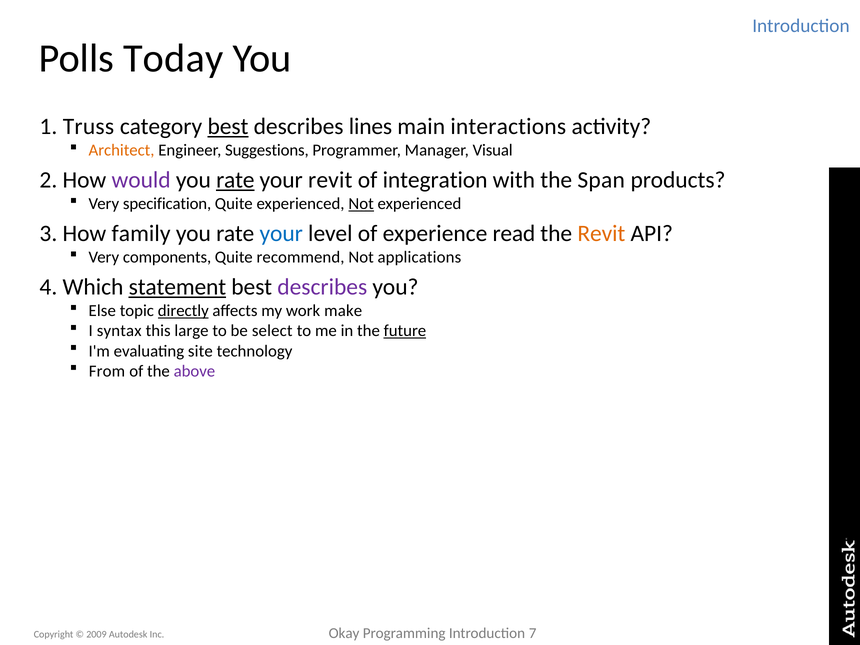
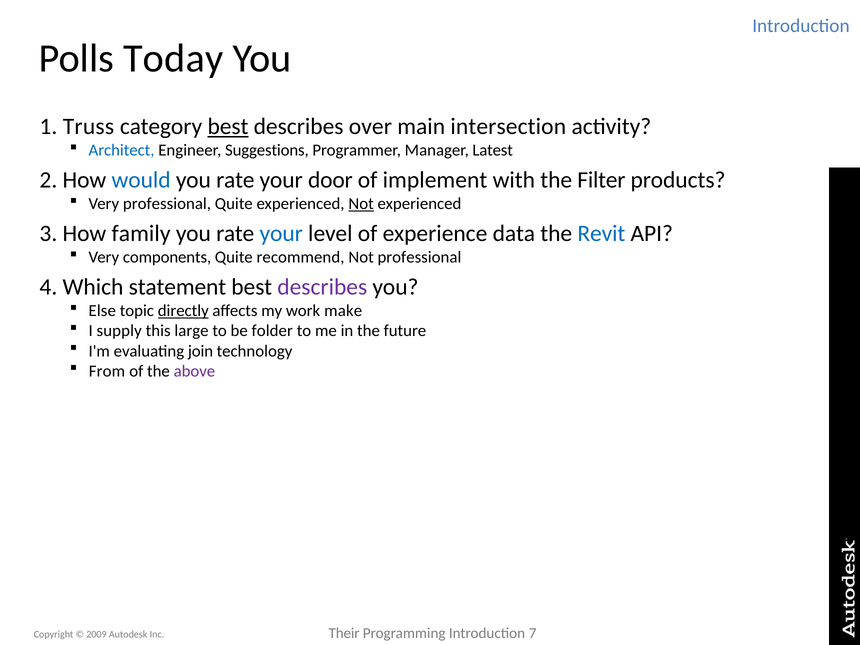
lines: lines -> over
interactions: interactions -> intersection
Architect colour: orange -> blue
Visual: Visual -> Latest
would colour: purple -> blue
rate at (235, 180) underline: present -> none
your revit: revit -> door
integration: integration -> implement
Span: Span -> Filter
Very specification: specification -> professional
read: read -> data
Revit at (601, 234) colour: orange -> blue
Not applications: applications -> professional
statement underline: present -> none
syntax: syntax -> supply
select: select -> folder
future underline: present -> none
site: site -> join
Okay: Okay -> Their
